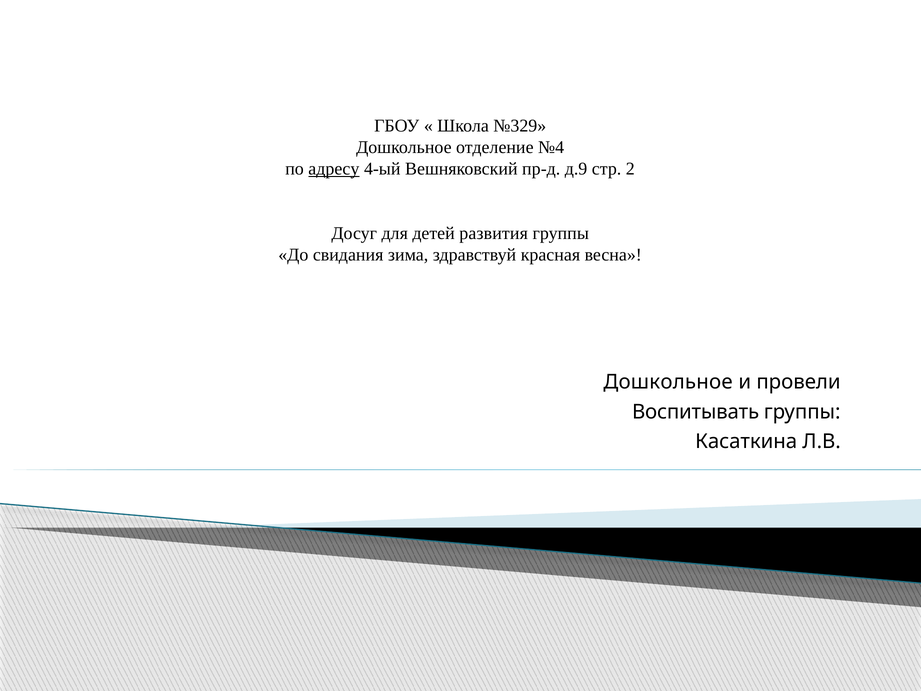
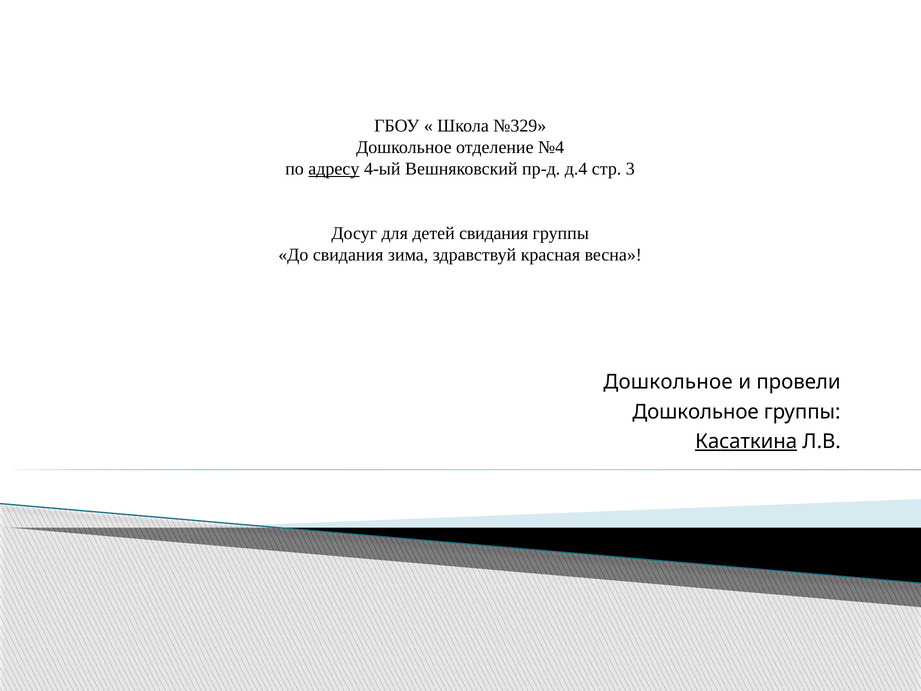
д.9: д.9 -> д.4
2: 2 -> 3
детей развития: развития -> свидания
Воспитывать at (696, 412): Воспитывать -> Дошкольное
Касаткина underline: none -> present
